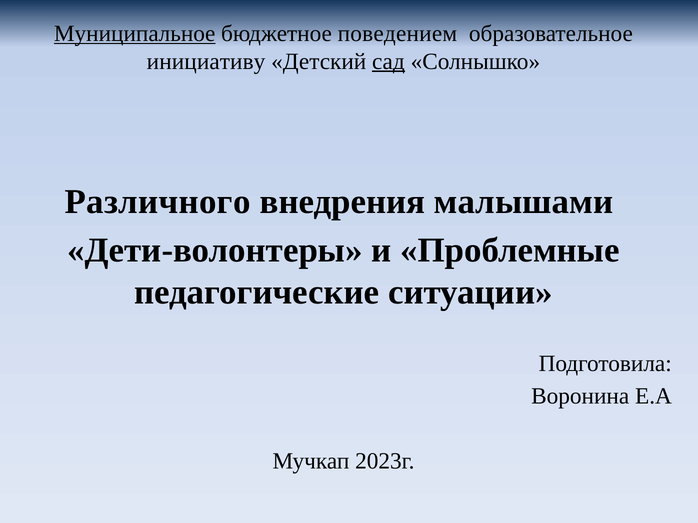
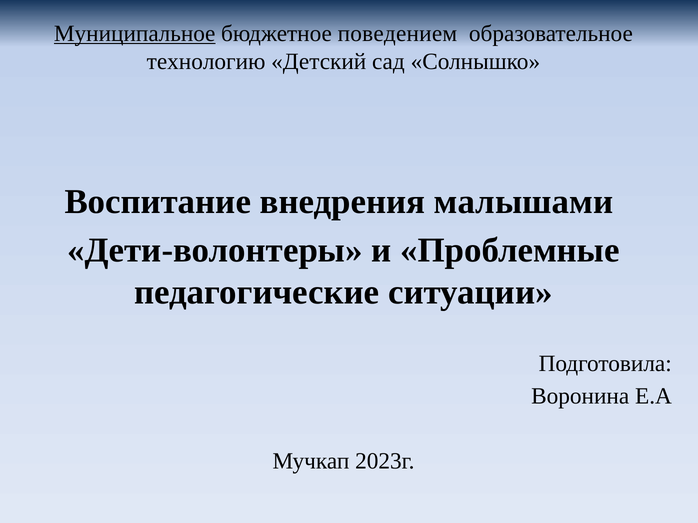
инициативу: инициативу -> технологию
сад underline: present -> none
Различного: Различного -> Воспитание
